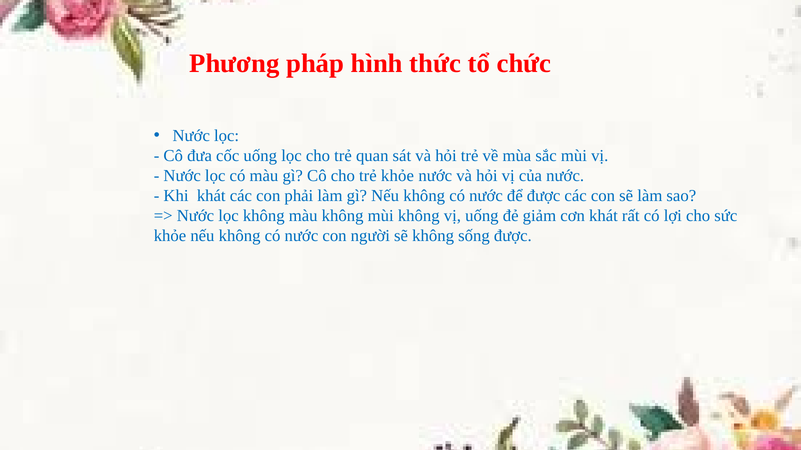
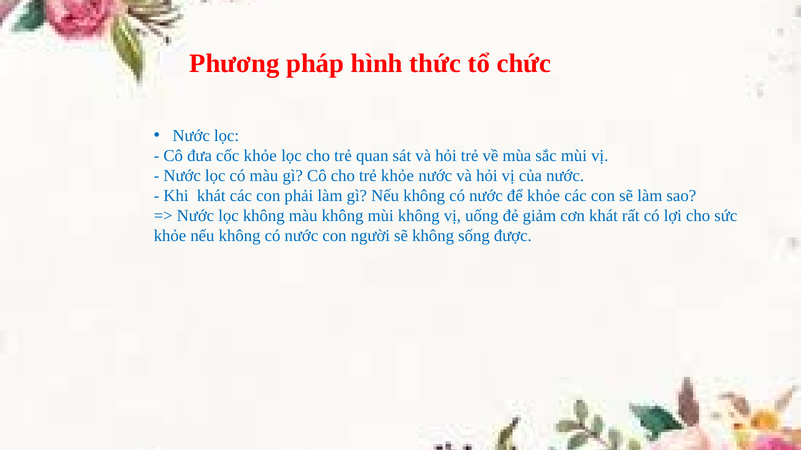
cốc uống: uống -> khỏe
để được: được -> khỏe
